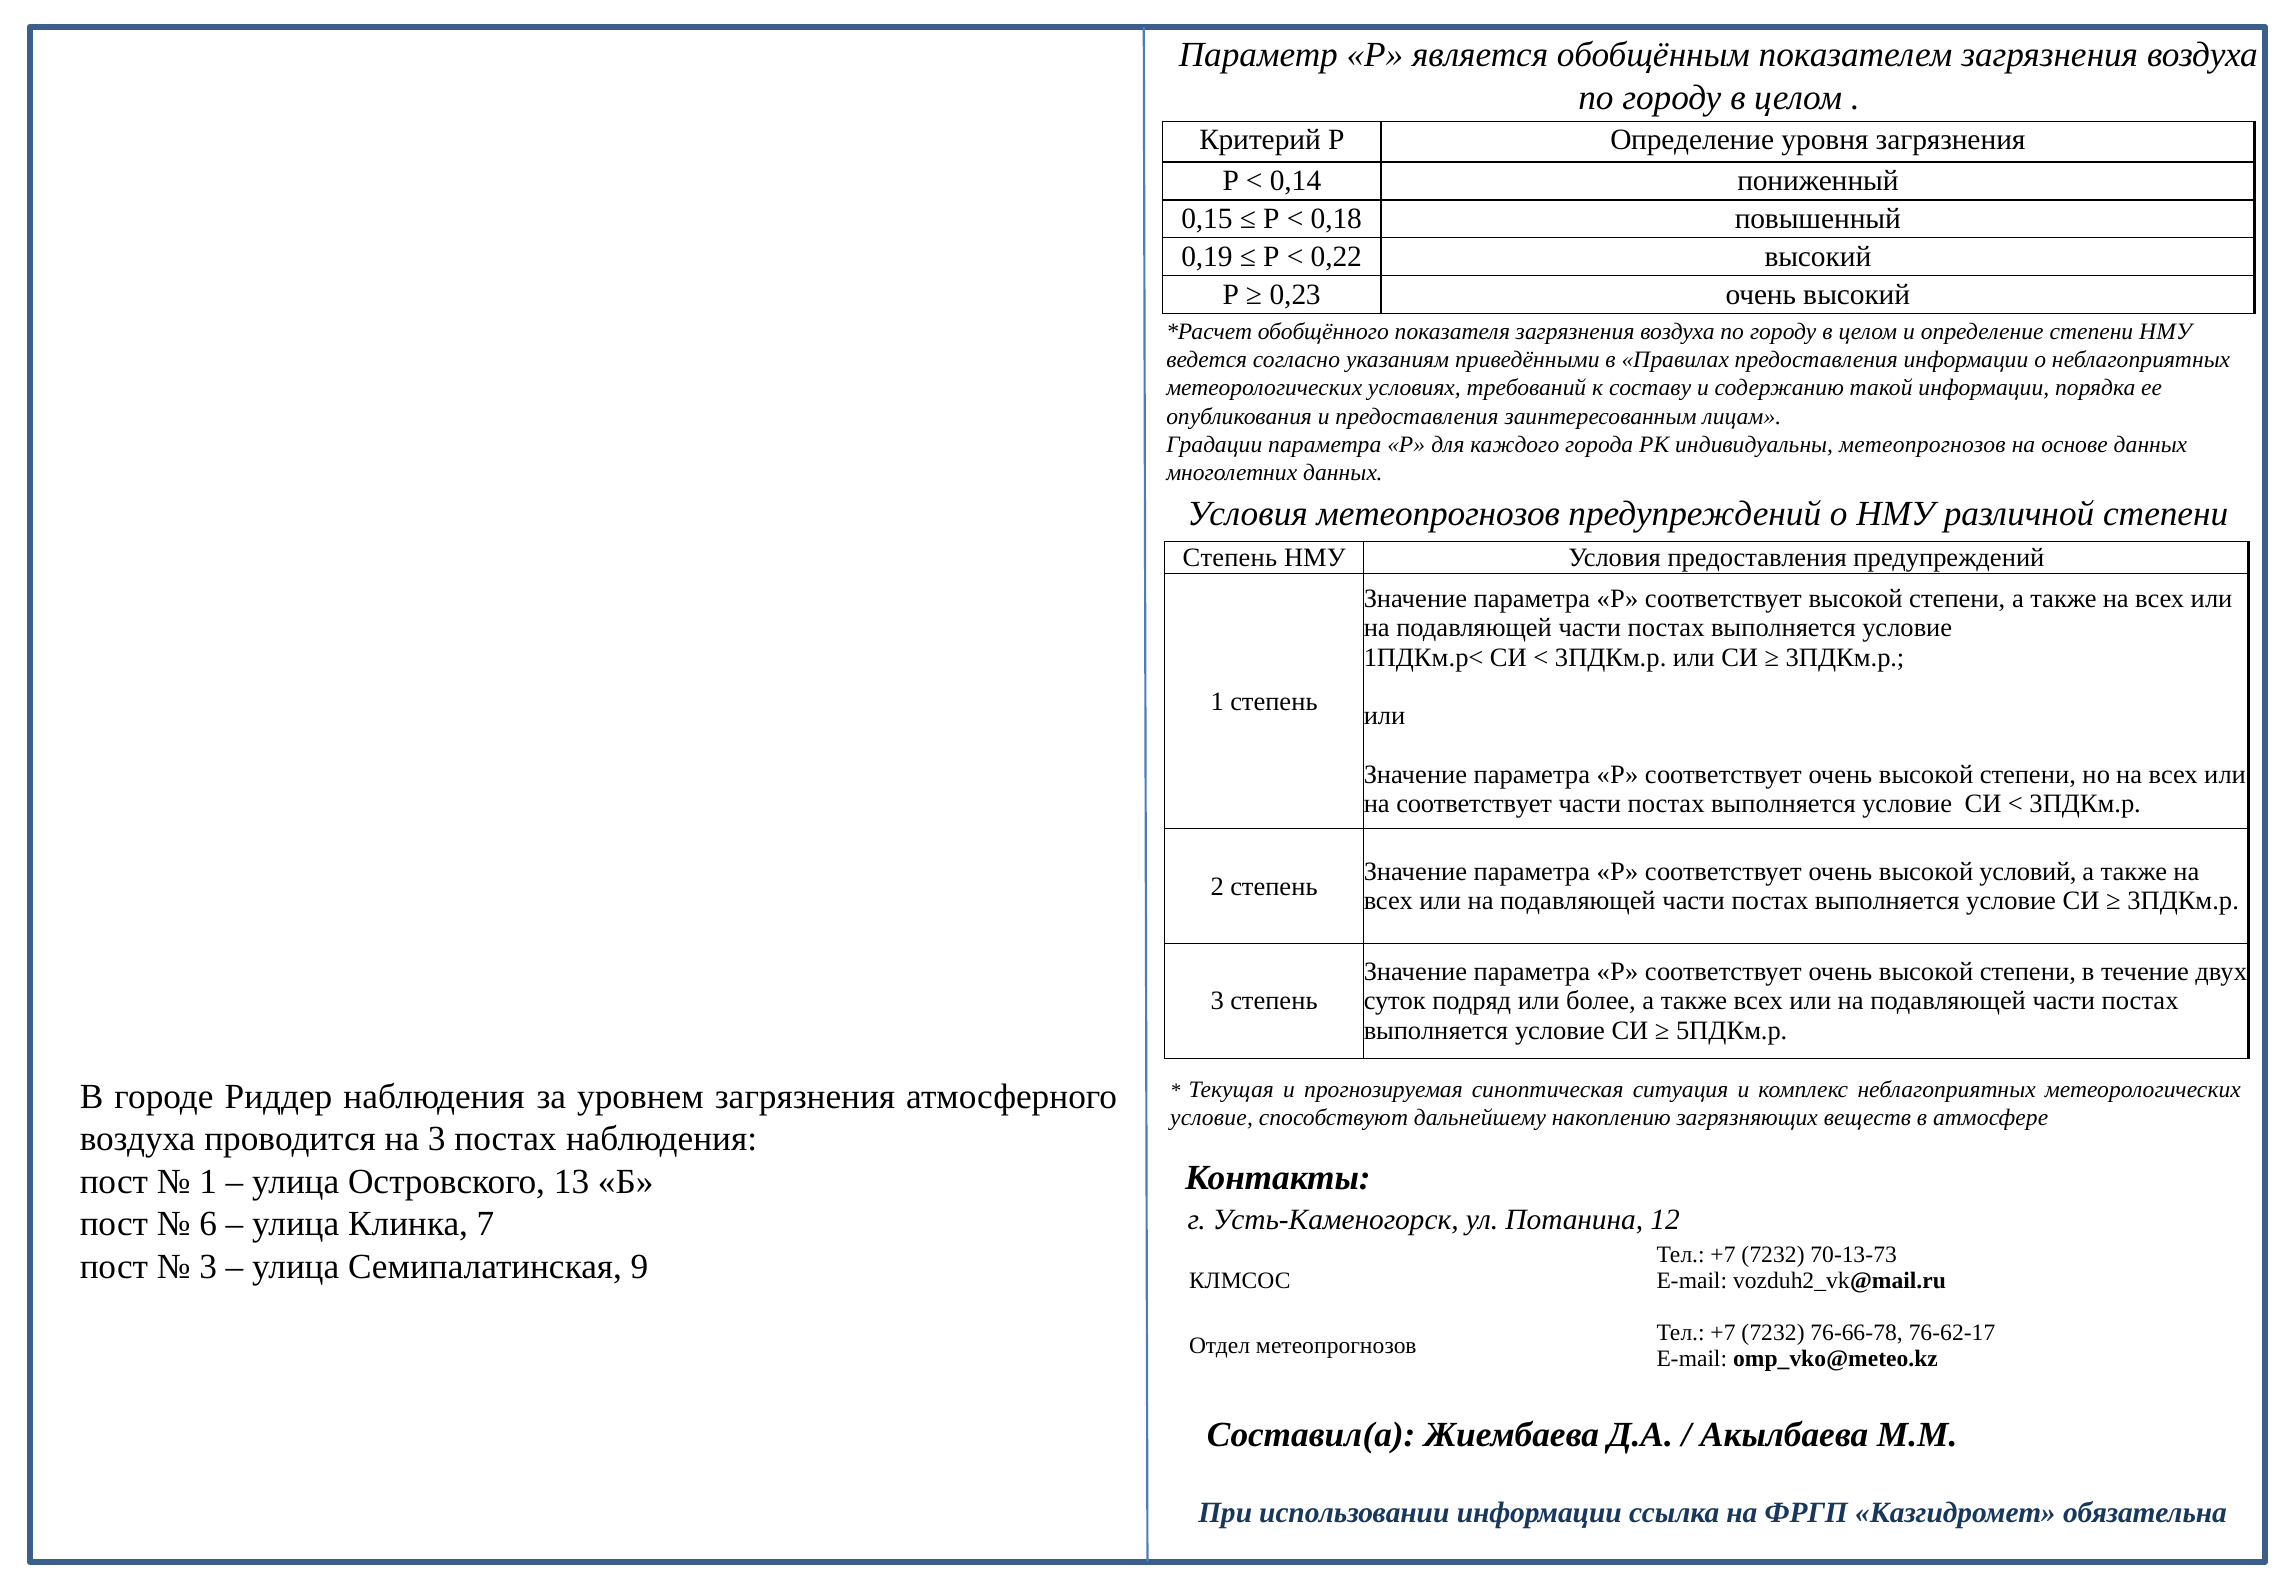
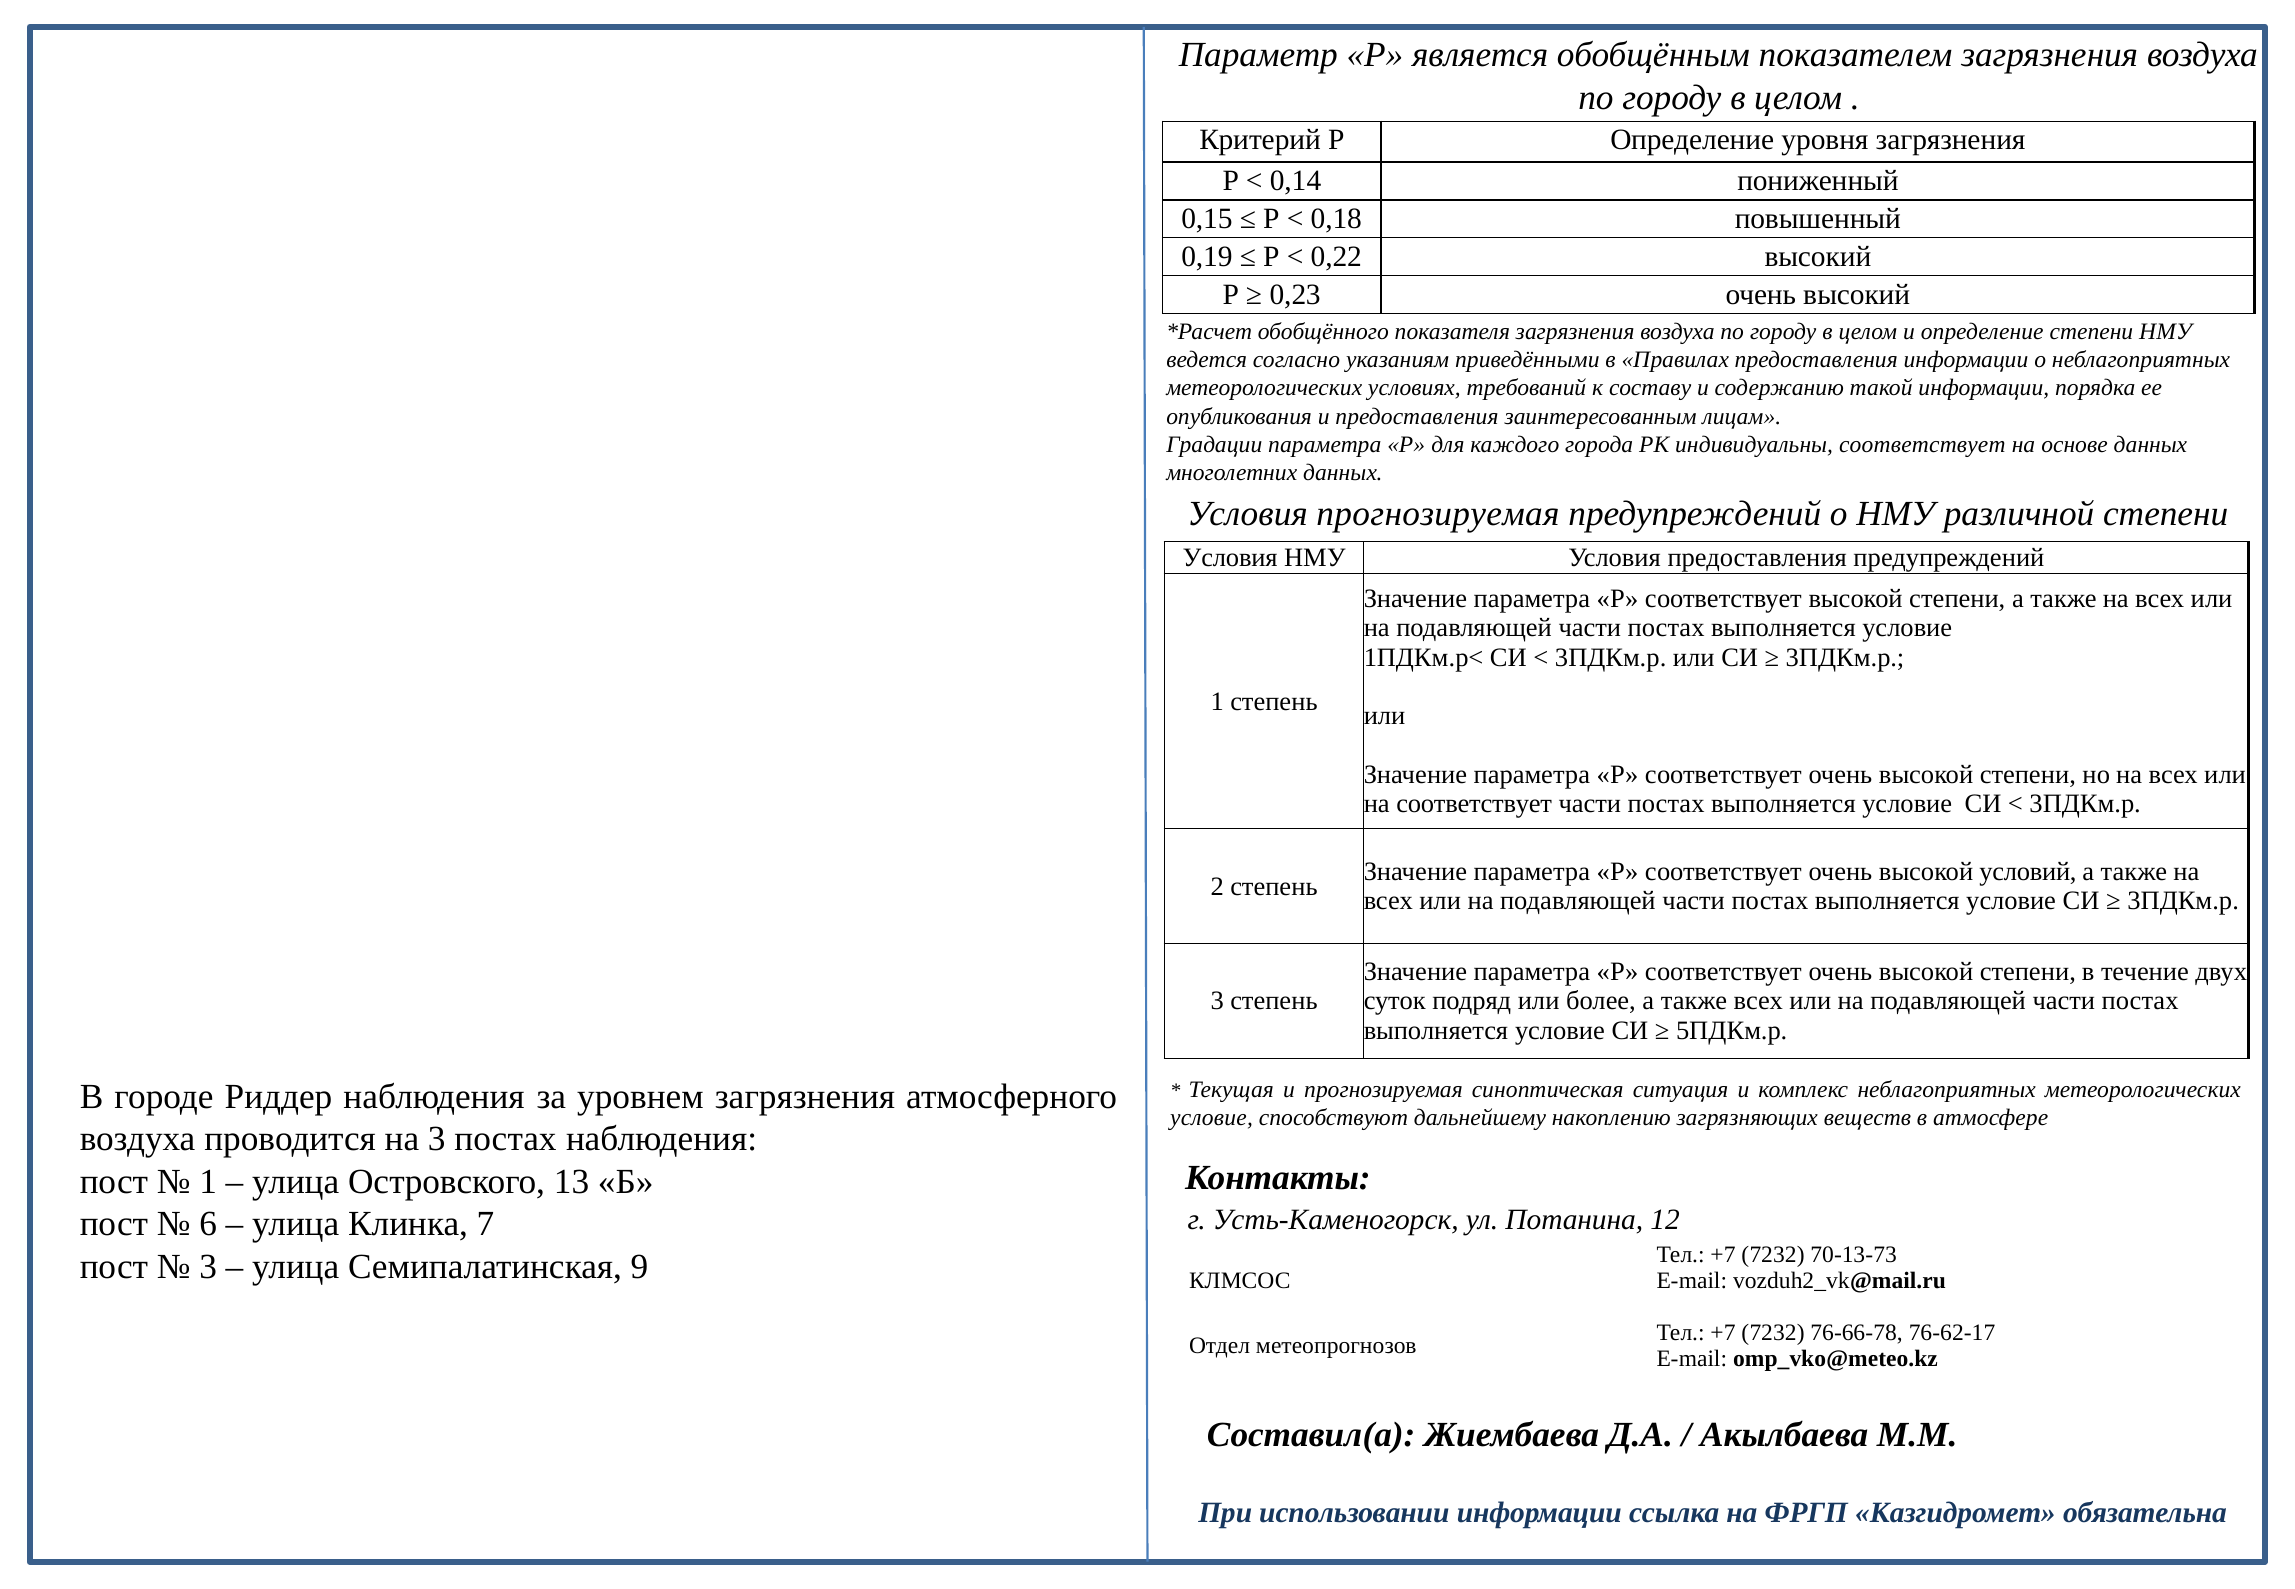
индивидуальны метеопрогнозов: метеопрогнозов -> соответствует
Условия метеопрогнозов: метеопрогнозов -> прогнозируемая
Степень at (1230, 558): Степень -> Условия
